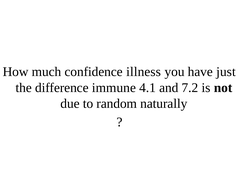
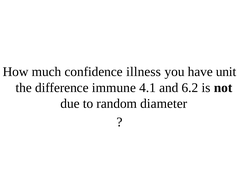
just: just -> unit
7.2: 7.2 -> 6.2
naturally: naturally -> diameter
